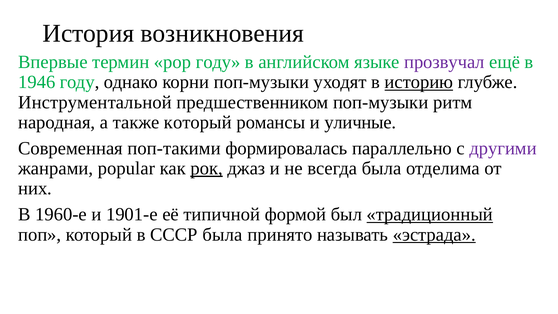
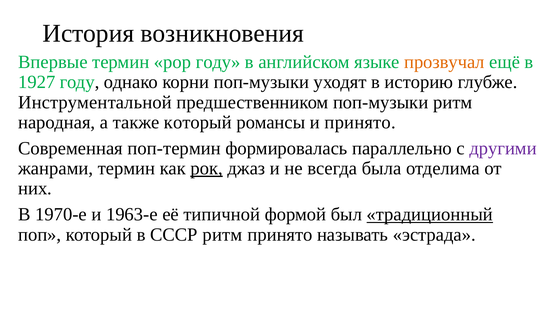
прозвучал colour: purple -> orange
1946: 1946 -> 1927
историю underline: present -> none
и уличные: уличные -> принято
поп-такими: поп-такими -> поп-термин
жанрами popular: popular -> термин
1960-е: 1960-е -> 1970-е
1901-е: 1901-е -> 1963-е
СССР была: была -> ритм
эстрада underline: present -> none
